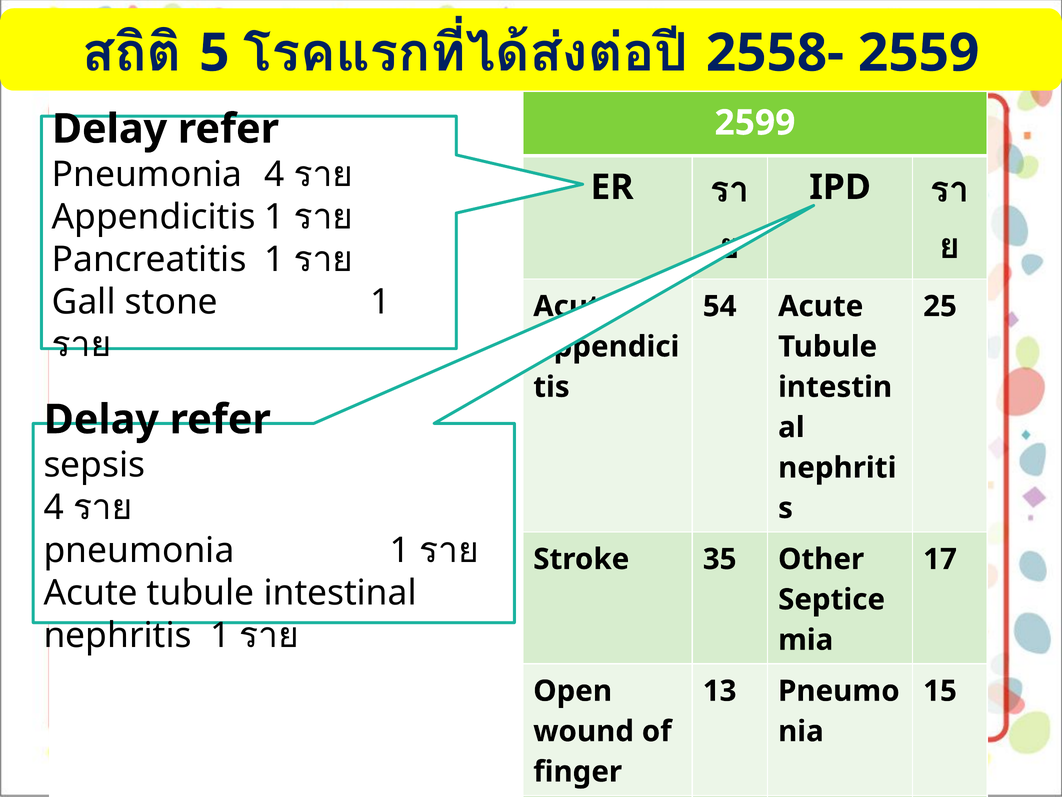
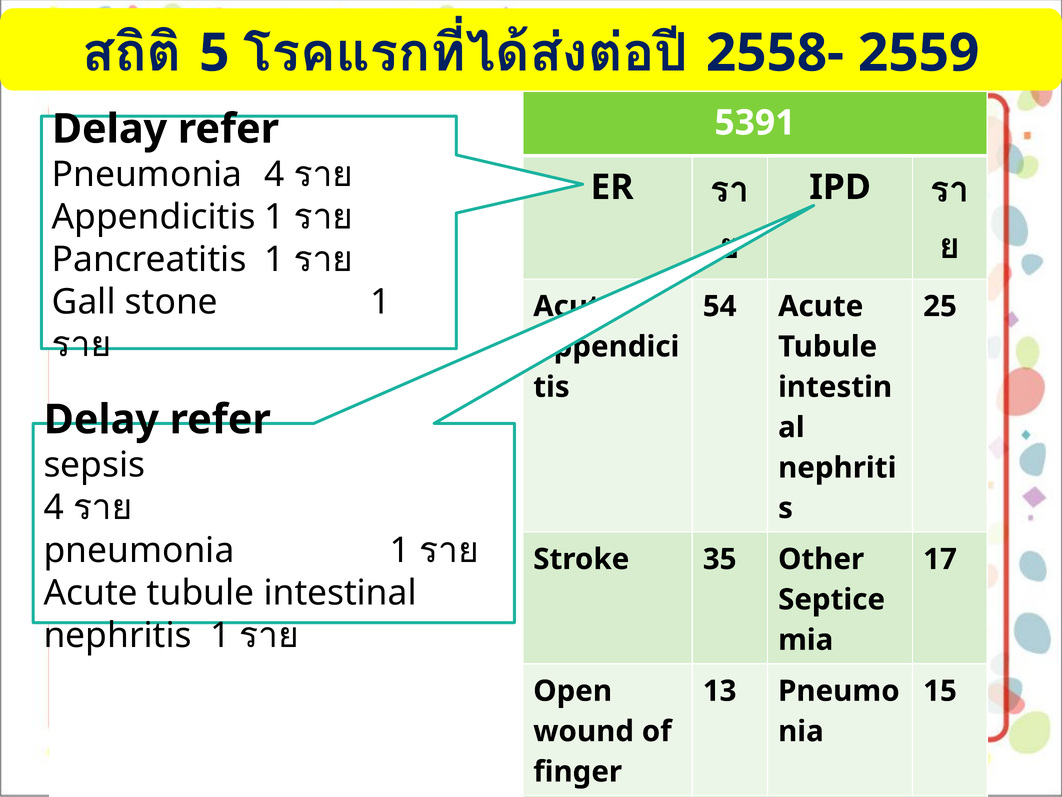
2599: 2599 -> 5391
